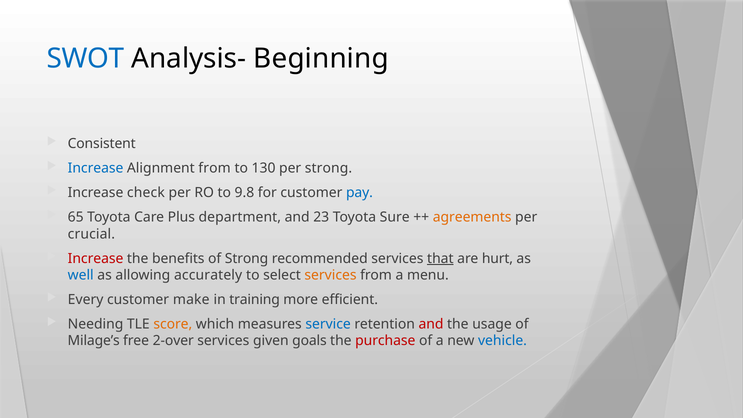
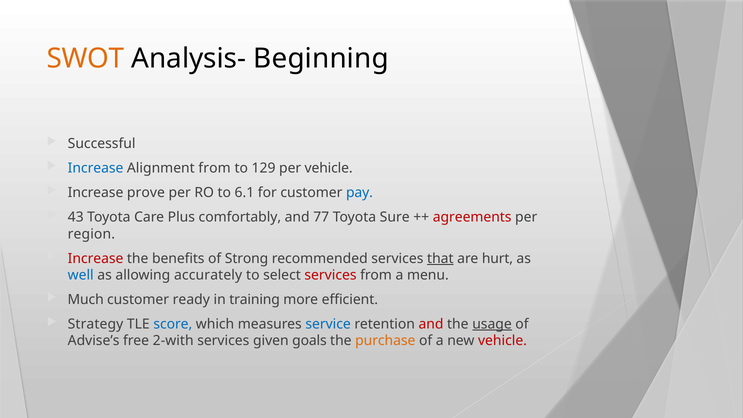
SWOT colour: blue -> orange
Consistent: Consistent -> Successful
130: 130 -> 129
per strong: strong -> vehicle
check: check -> prove
9.8: 9.8 -> 6.1
65: 65 -> 43
department: department -> comfortably
23: 23 -> 77
agreements colour: orange -> red
crucial: crucial -> region
services at (331, 275) colour: orange -> red
Every: Every -> Much
make: make -> ready
Needing: Needing -> Strategy
score colour: orange -> blue
usage underline: none -> present
Milage’s: Milage’s -> Advise’s
2-over: 2-over -> 2-with
purchase colour: red -> orange
vehicle at (503, 341) colour: blue -> red
